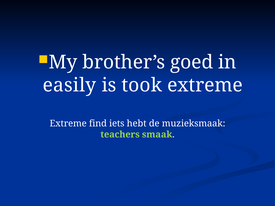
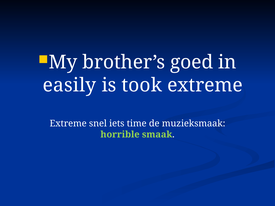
find: find -> snel
hebt: hebt -> time
teachers: teachers -> horrible
